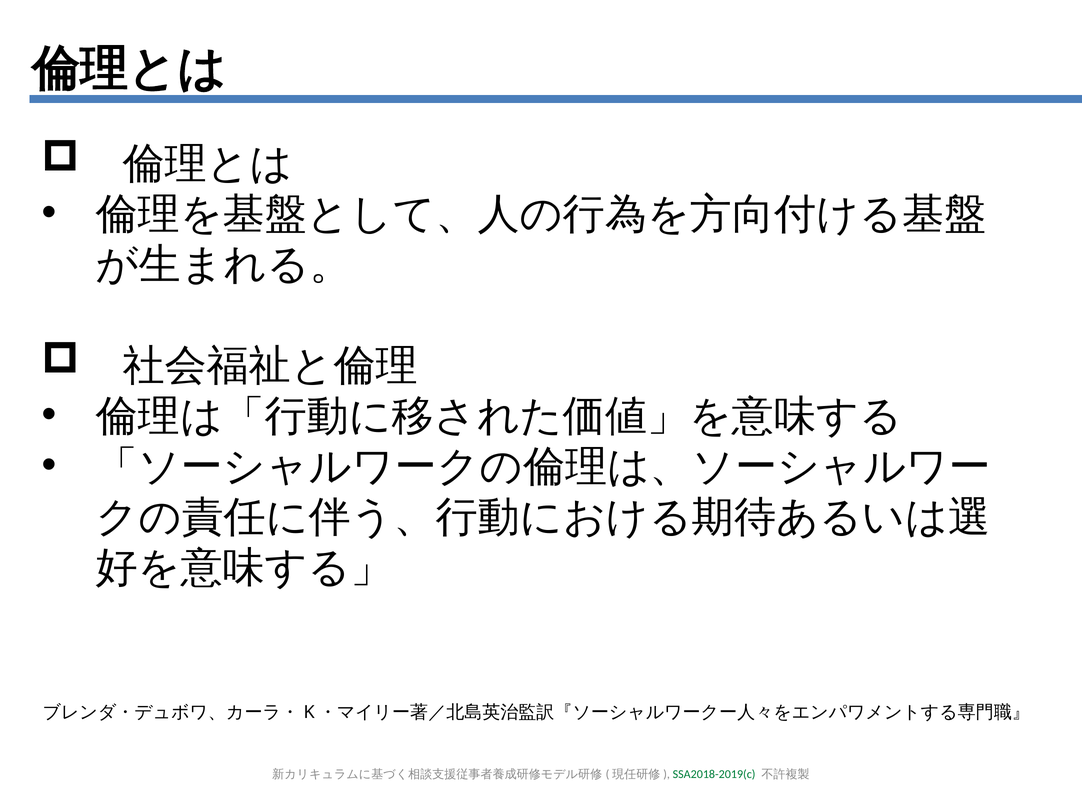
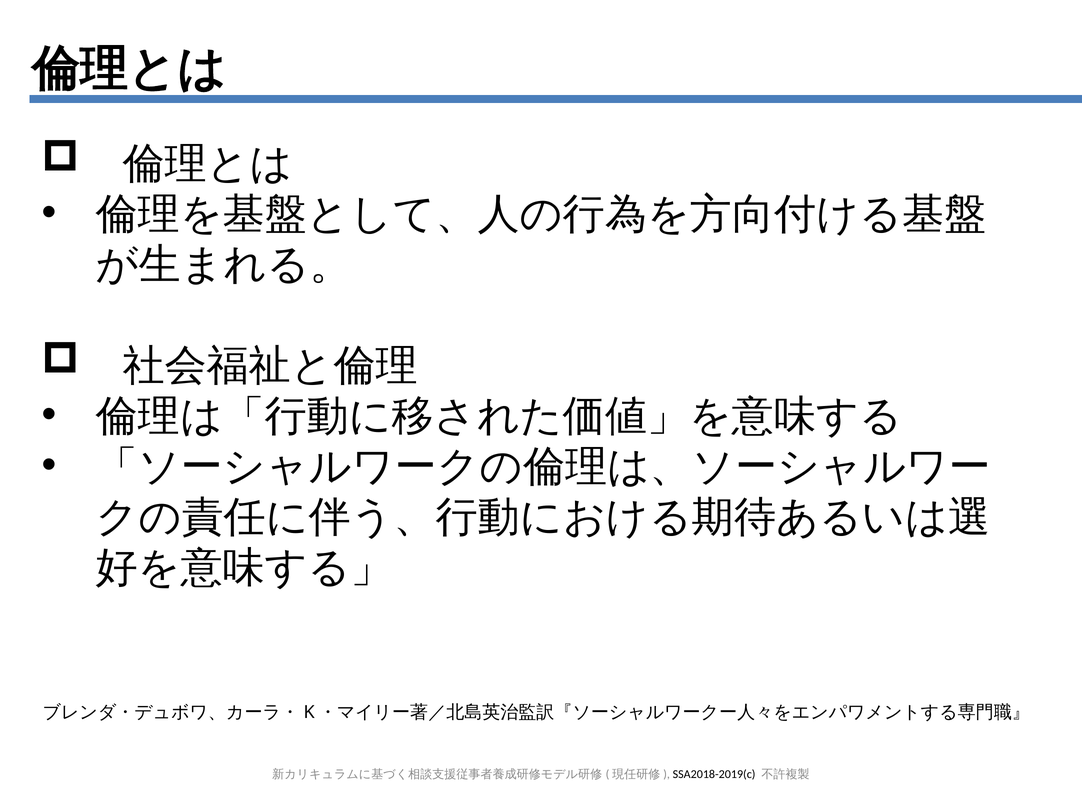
SSA2018-2019(c colour: green -> black
